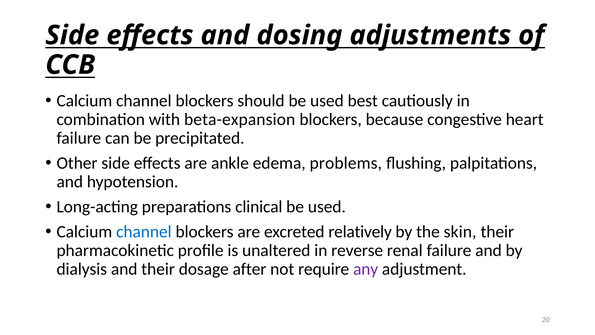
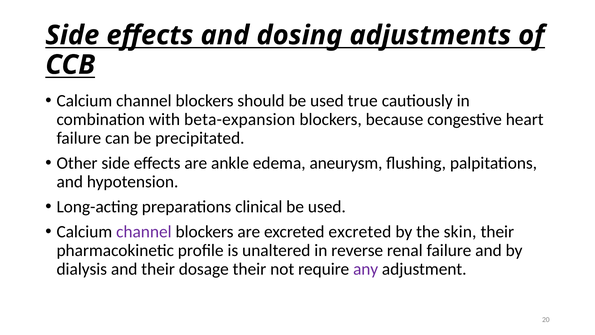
best: best -> true
problems: problems -> aneurysm
channel at (144, 231) colour: blue -> purple
excreted relatively: relatively -> excreted
dosage after: after -> their
